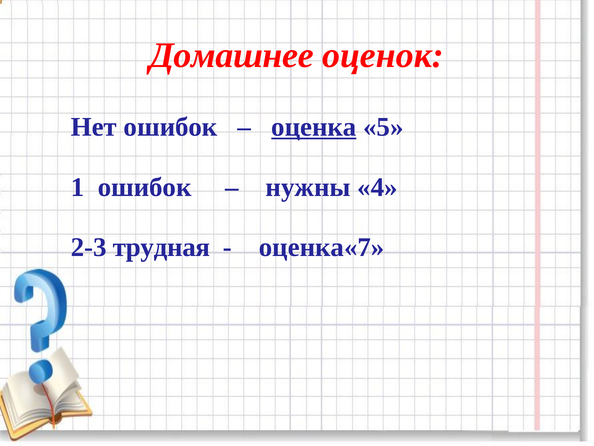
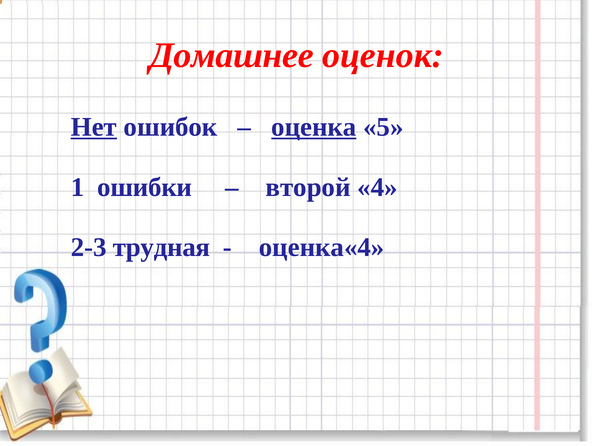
Нет underline: none -> present
1 ошибок: ошибок -> ошибки
нужны: нужны -> второй
оценка«7: оценка«7 -> оценка«4
